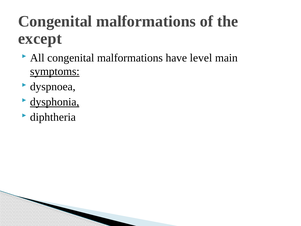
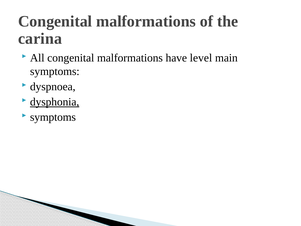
except: except -> carina
symptoms at (55, 71) underline: present -> none
diphtheria at (53, 117): diphtheria -> symptoms
